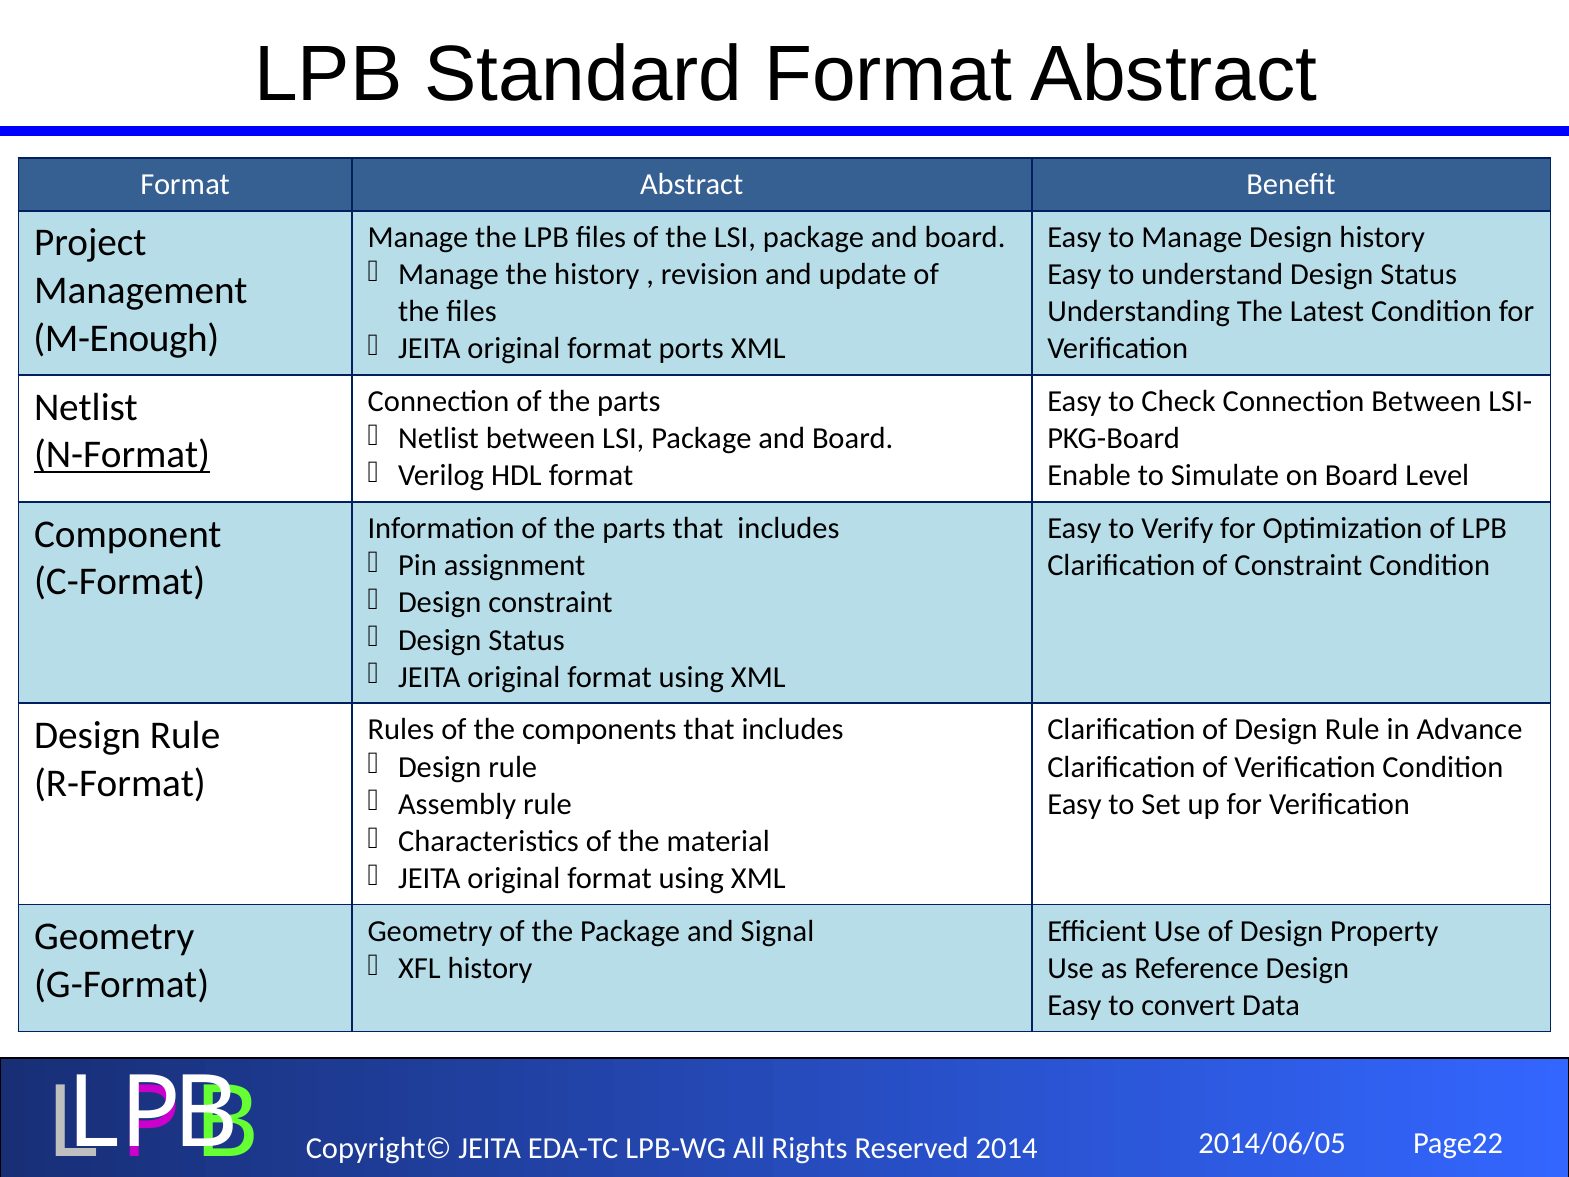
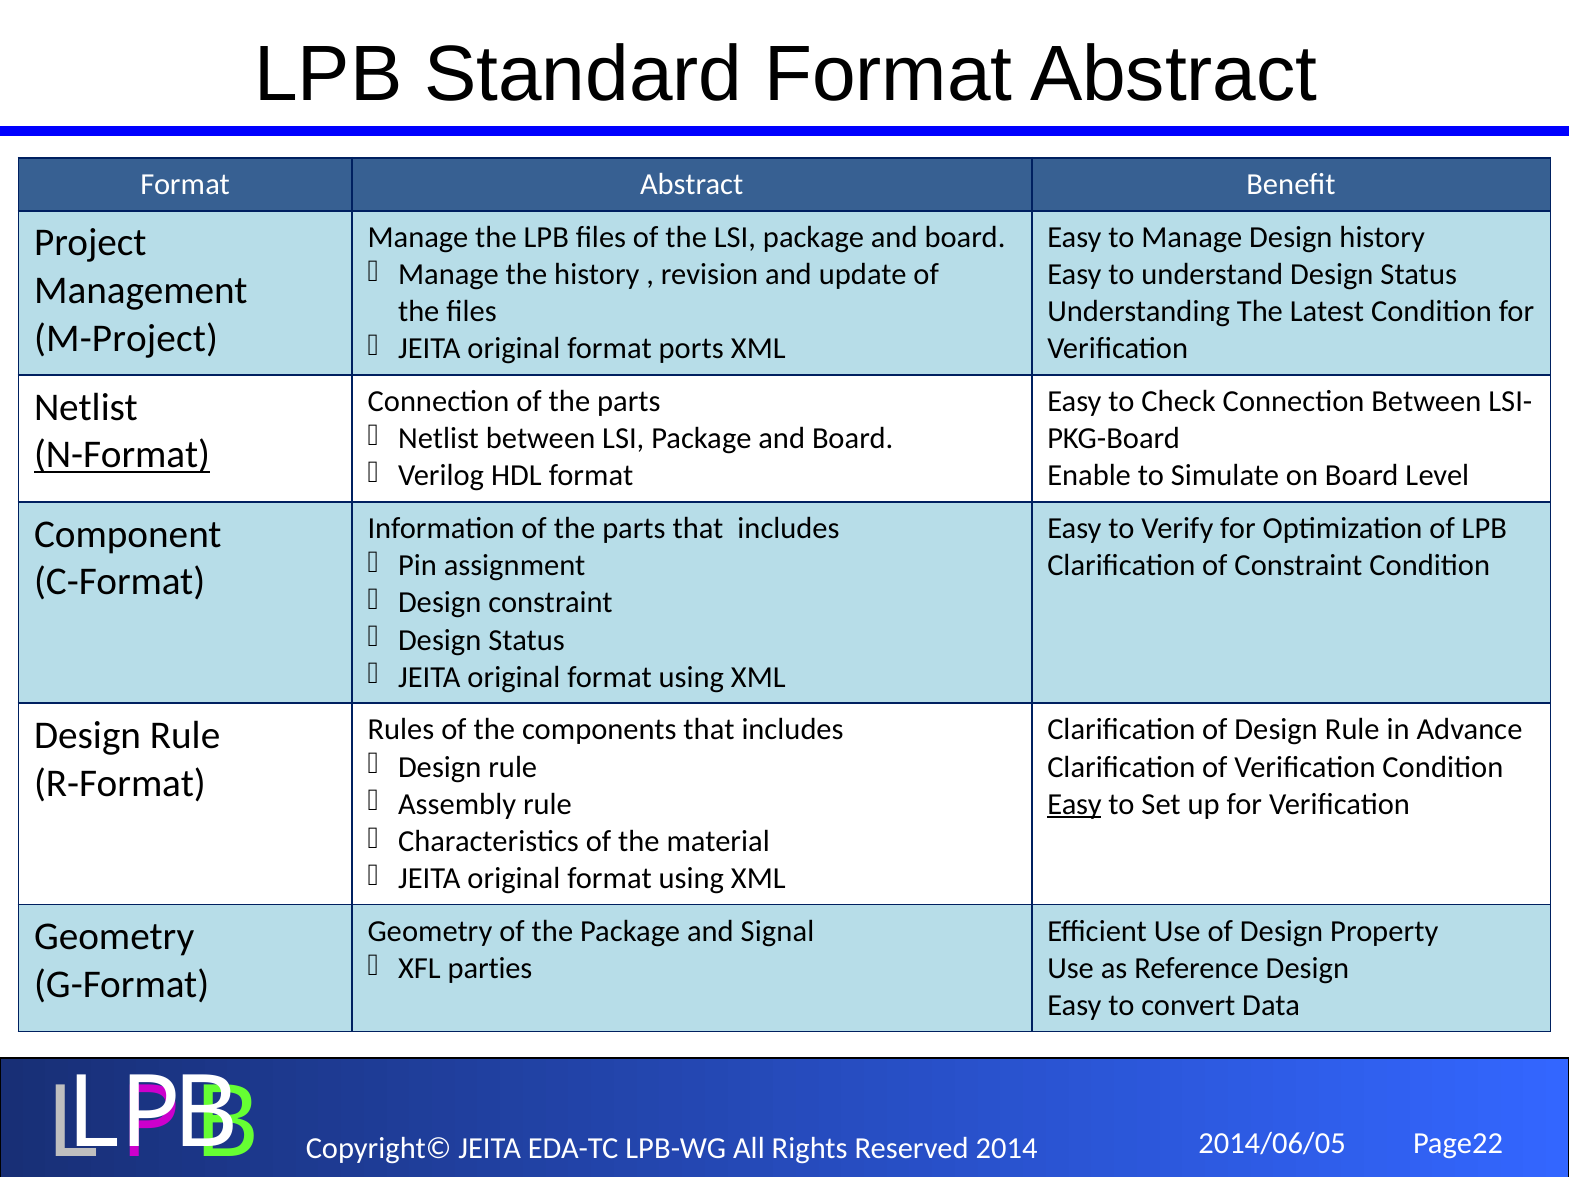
M-Enough: M-Enough -> M-Project
Easy at (1074, 804) underline: none -> present
XFL history: history -> parties
